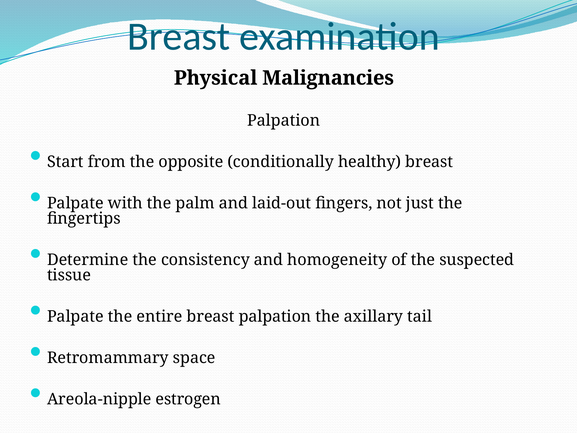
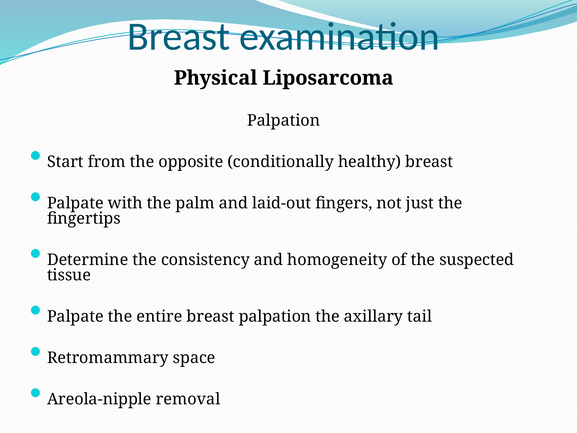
Malignancies: Malignancies -> Liposarcoma
estrogen: estrogen -> removal
